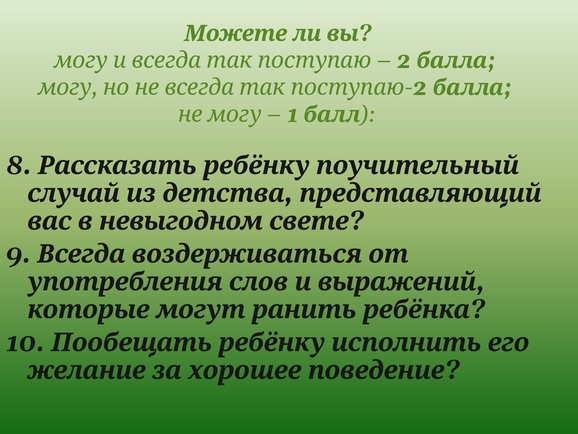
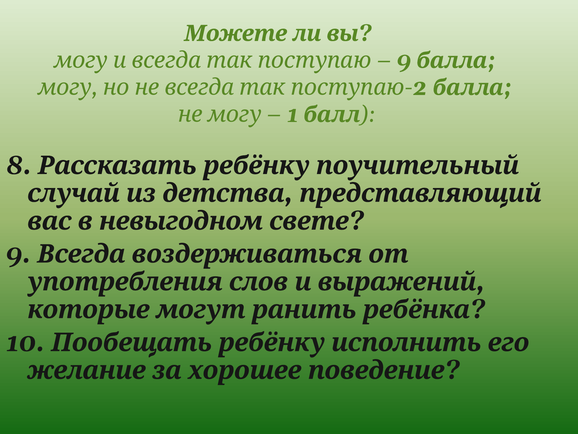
2 at (404, 60): 2 -> 9
